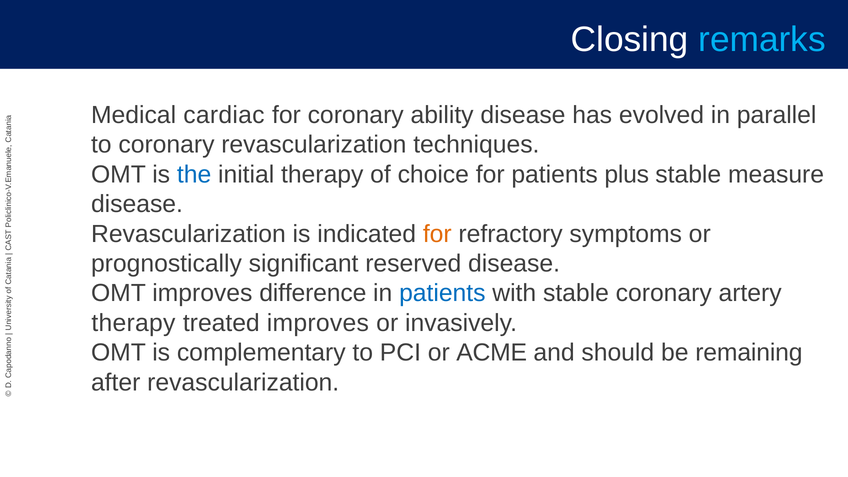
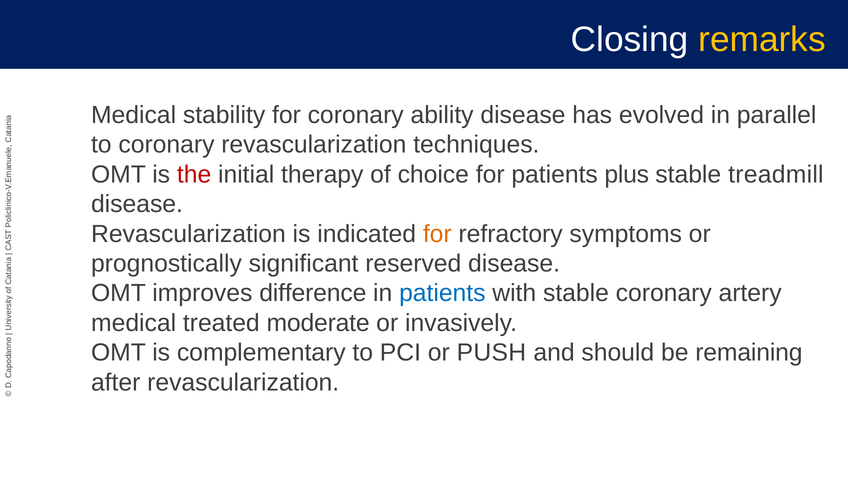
remarks colour: light blue -> yellow
cardiac: cardiac -> stability
the colour: blue -> red
measure: measure -> treadmill
therapy at (133, 323): therapy -> medical
treated improves: improves -> moderate
ACME: ACME -> PUSH
